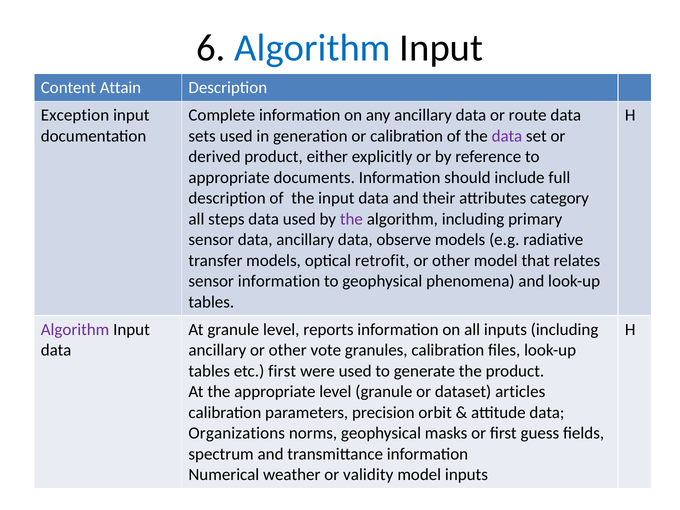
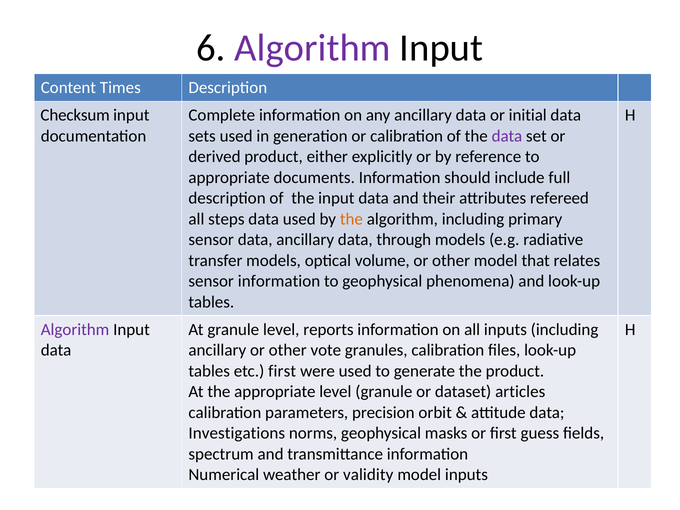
Algorithm at (313, 48) colour: blue -> purple
Attain: Attain -> Times
Exception: Exception -> Checksum
route: route -> initial
category: category -> refereed
the at (351, 219) colour: purple -> orange
observe: observe -> through
retrofit: retrofit -> volume
Organizations: Organizations -> Investigations
